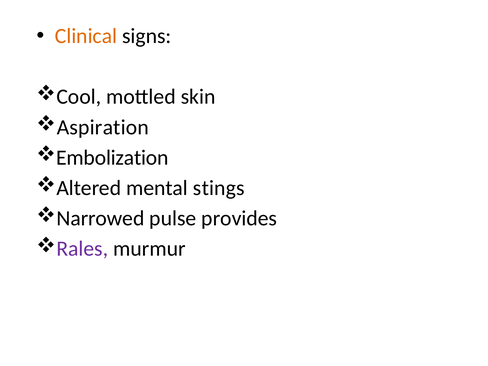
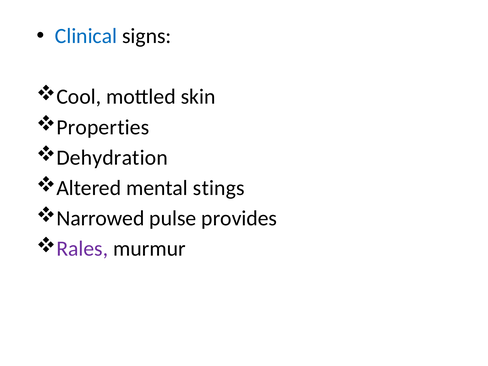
Clinical colour: orange -> blue
Aspiration: Aspiration -> Properties
Embolization: Embolization -> Dehydration
